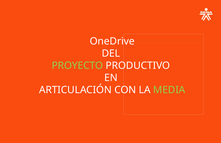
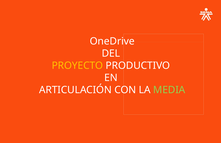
PROYECTO colour: light green -> yellow
